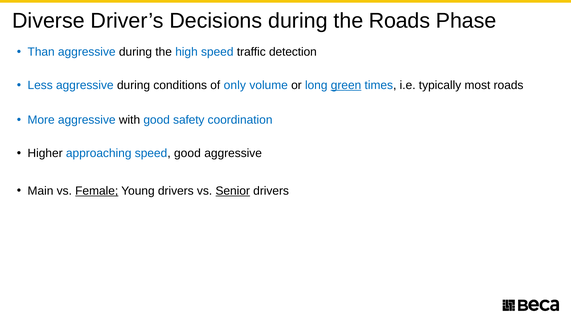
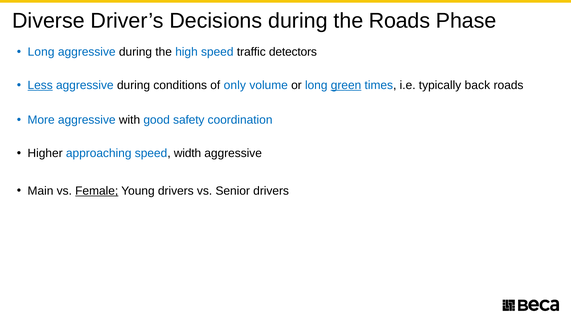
Than at (41, 52): Than -> Long
detection: detection -> detectors
Less underline: none -> present
most: most -> back
speed good: good -> width
Senior underline: present -> none
